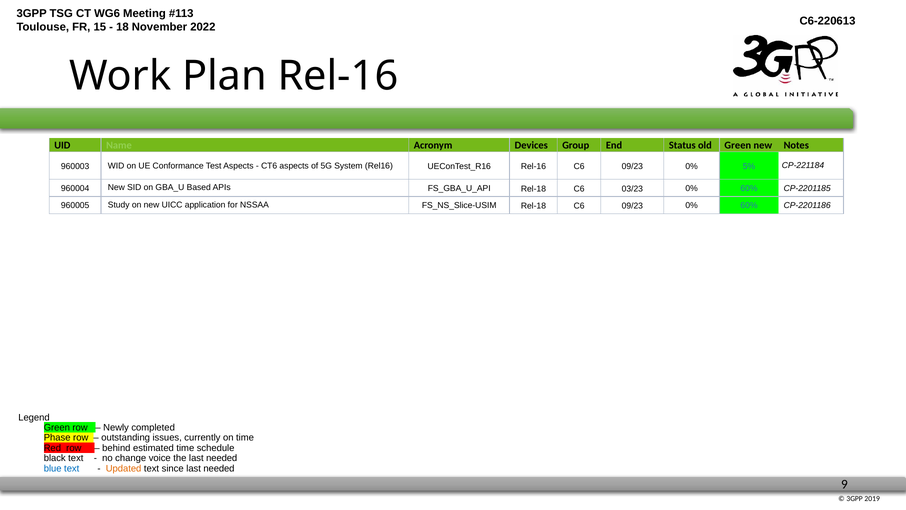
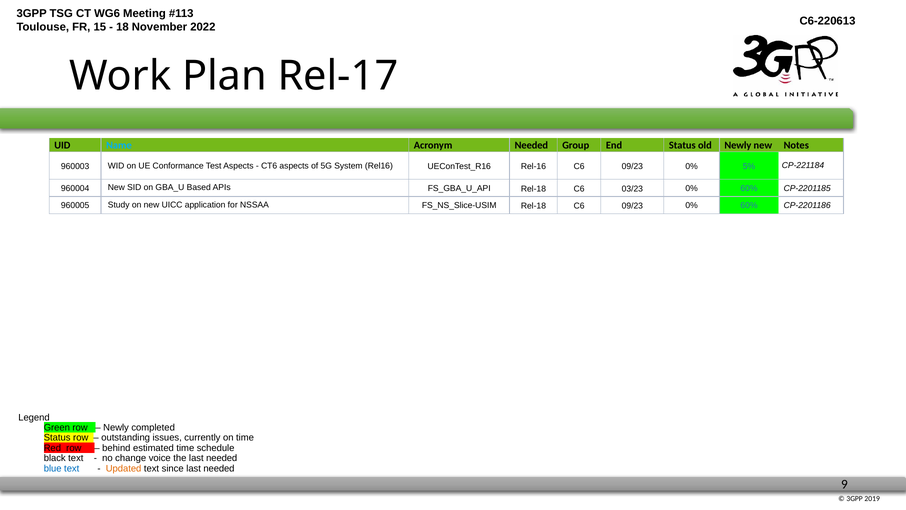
Plan Rel-16: Rel-16 -> Rel-17
Name colour: light green -> light blue
Acronym Devices: Devices -> Needed
old Green: Green -> Newly
Phase at (57, 438): Phase -> Status
